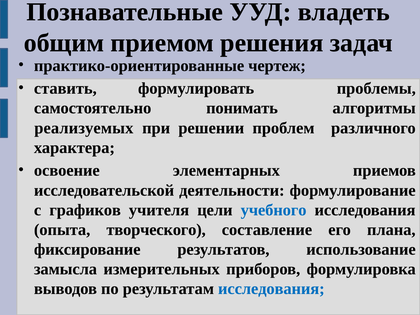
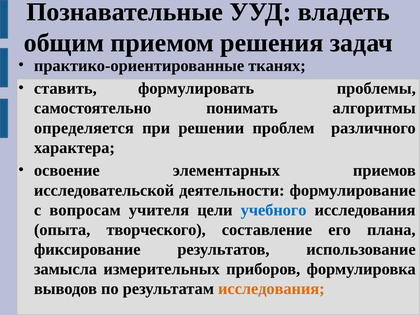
чертеж: чертеж -> тканях
реализуемых: реализуемых -> определяется
графиков: графиков -> вопросам
исследования at (271, 289) colour: blue -> orange
